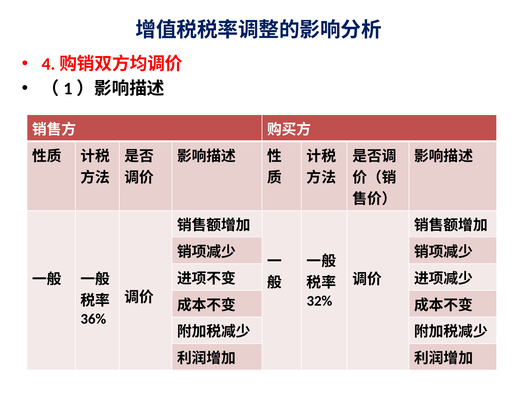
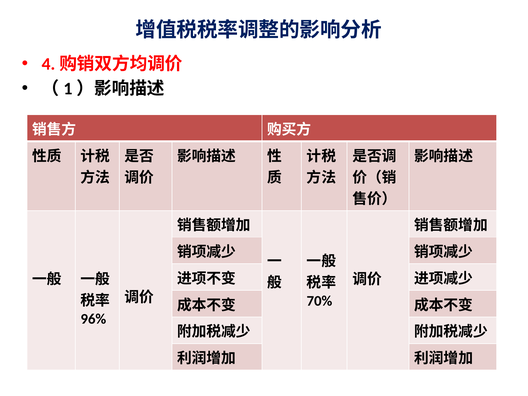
32%: 32% -> 70%
36%: 36% -> 96%
